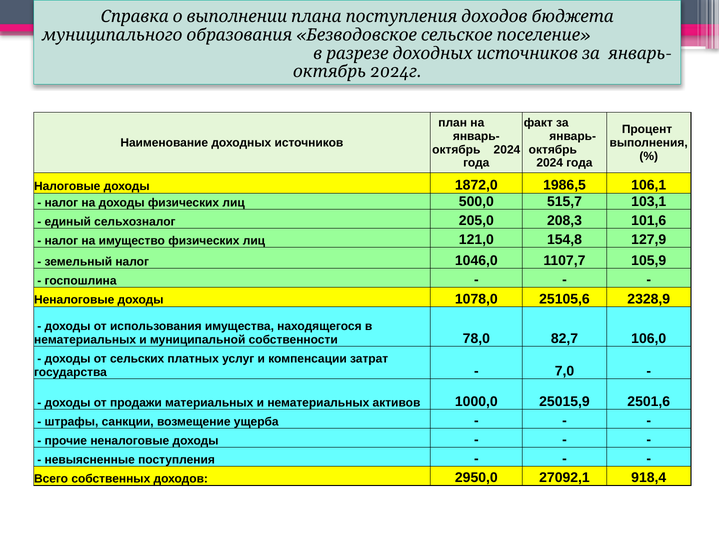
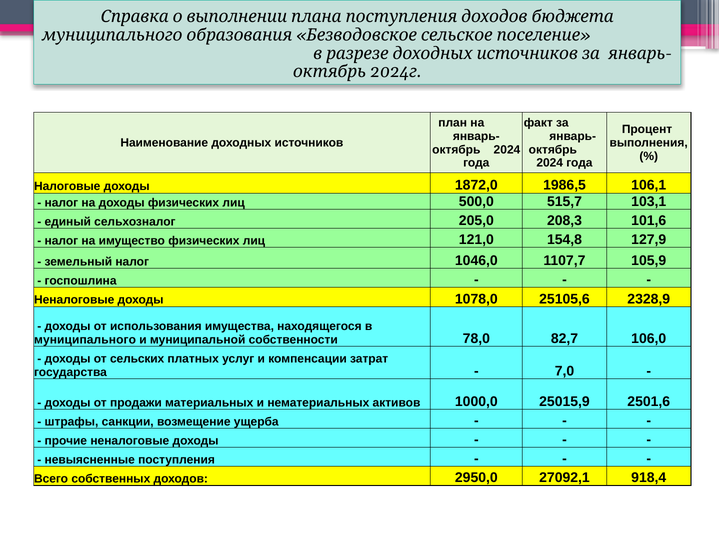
нематериальных at (85, 340): нематериальных -> муниципального
